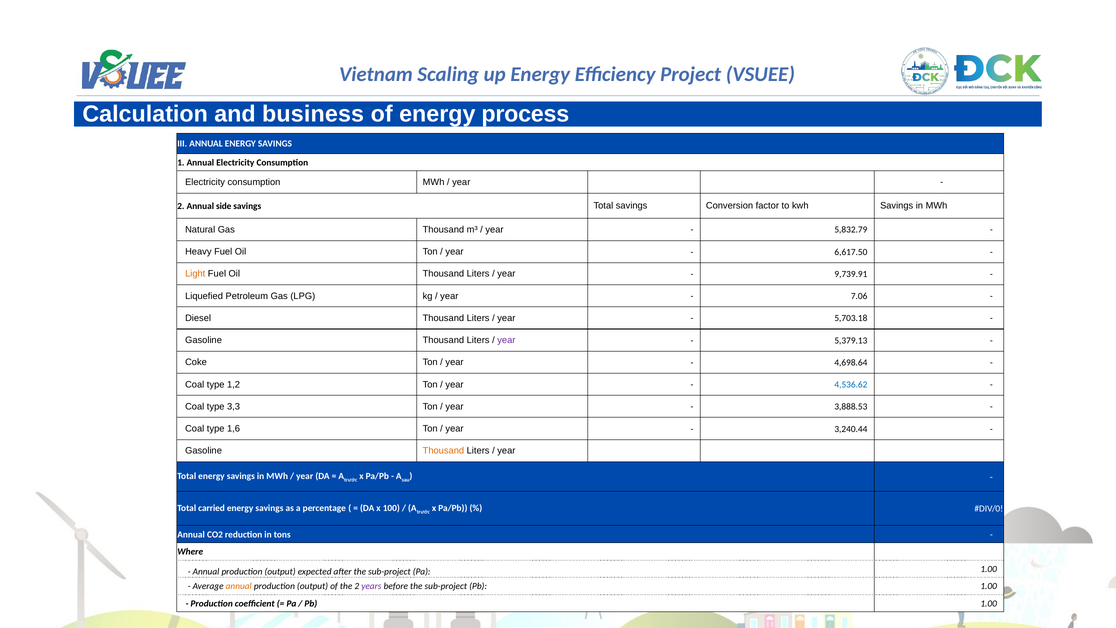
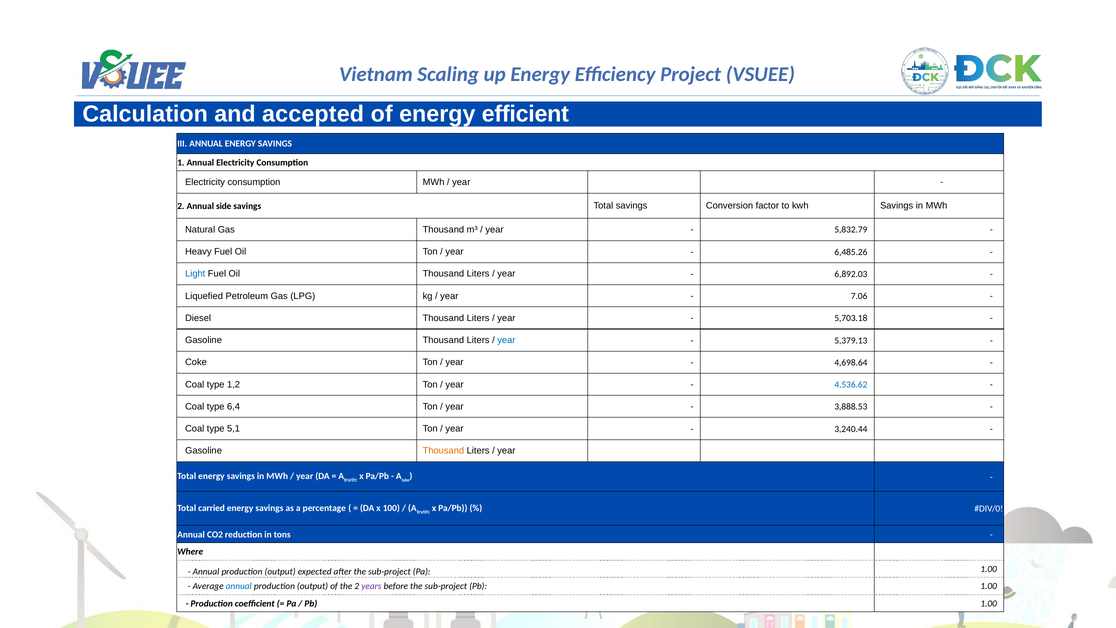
business: business -> accepted
process: process -> efficient
6,617.50: 6,617.50 -> 6,485.26
Light colour: orange -> blue
9,739.91: 9,739.91 -> 6,892.03
year at (506, 340) colour: purple -> blue
3,3: 3,3 -> 6,4
1,6: 1,6 -> 5,1
annual at (239, 586) colour: orange -> blue
